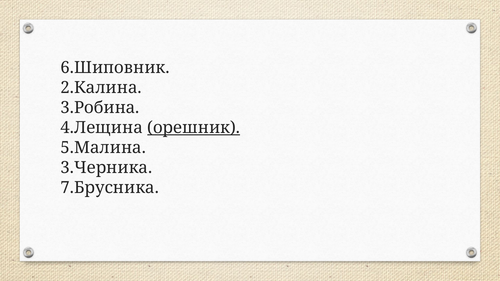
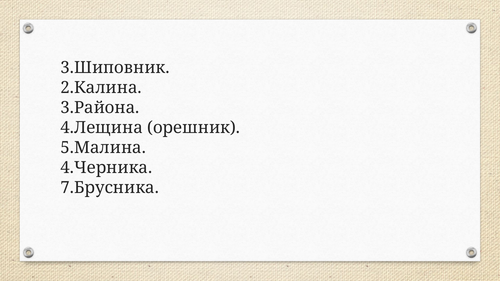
6.Шиповник: 6.Шиповник -> 3.Шиповник
3.Робина: 3.Робина -> 3.Района
орешник underline: present -> none
3.Черника: 3.Черника -> 4.Черника
